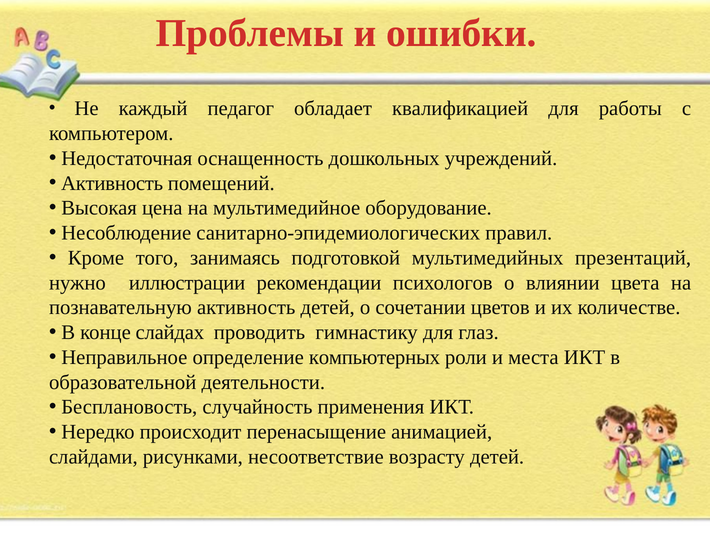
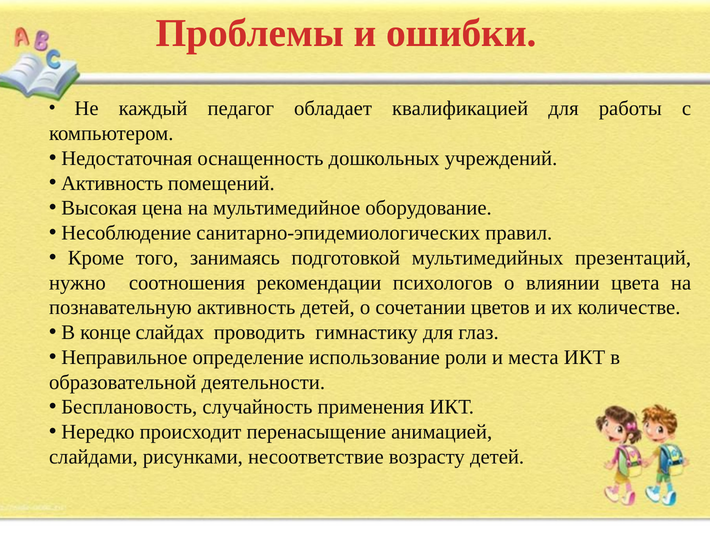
иллюстрации: иллюстрации -> соотношения
компьютерных: компьютерных -> использование
